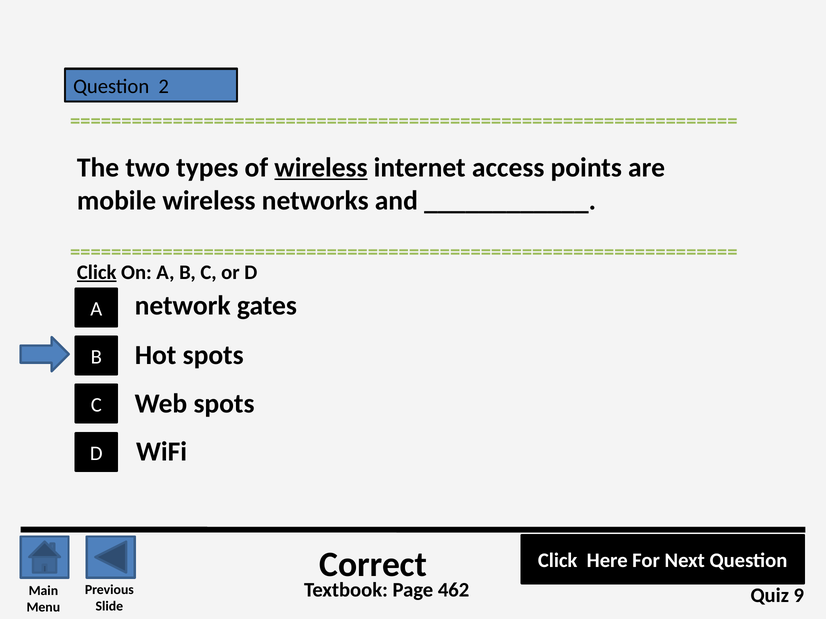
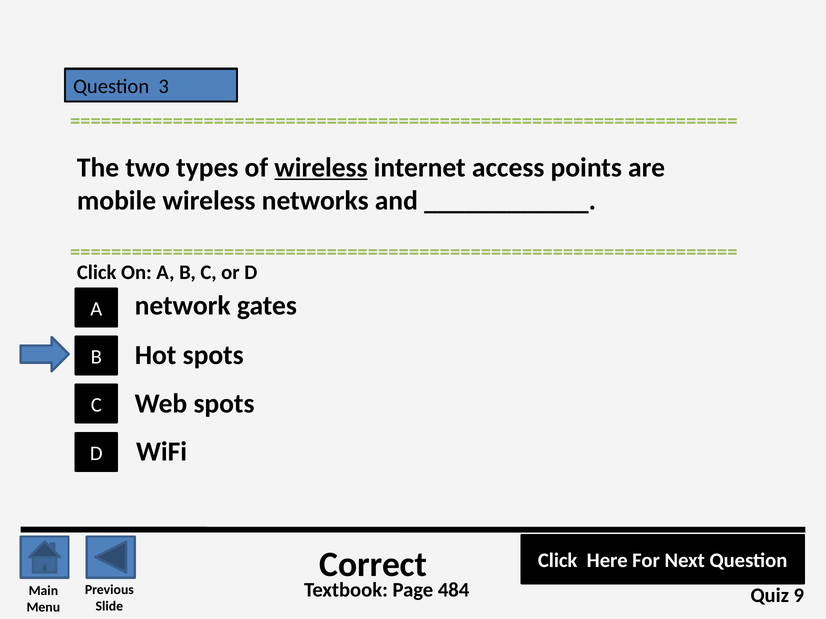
2: 2 -> 3
Click at (97, 273) underline: present -> none
462: 462 -> 484
